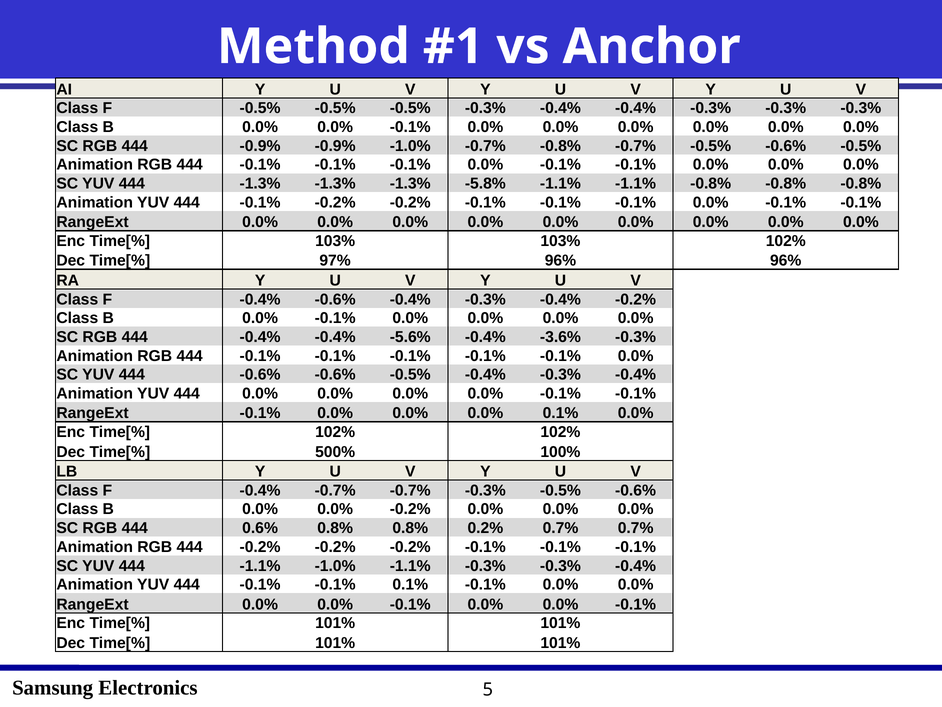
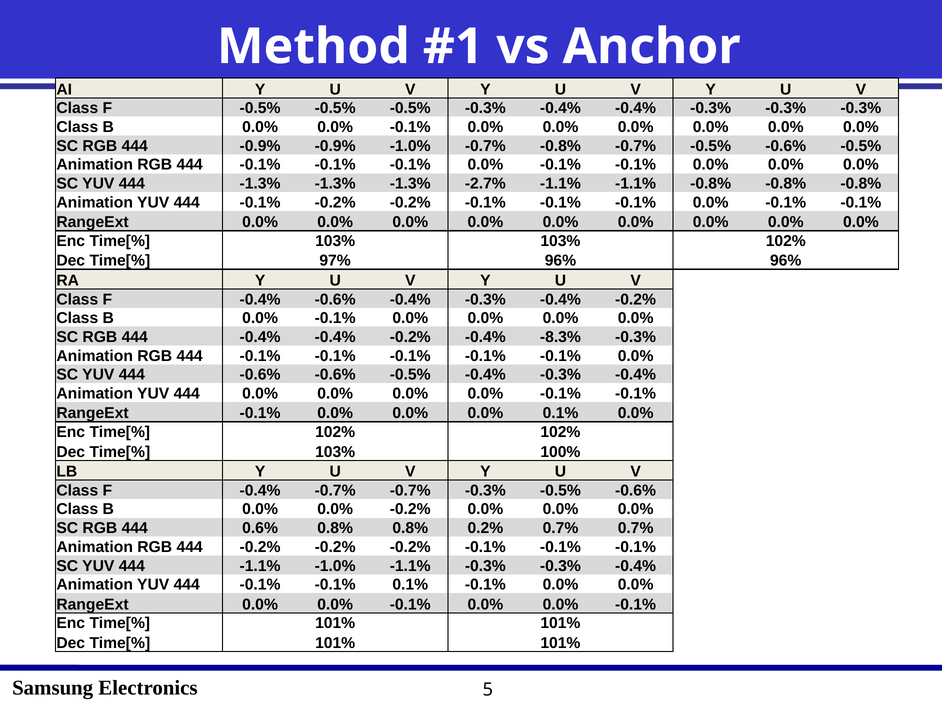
-5.8%: -5.8% -> -2.7%
-0.4% -0.4% -5.6%: -5.6% -> -0.2%
-3.6%: -3.6% -> -8.3%
Dec Time[% 500%: 500% -> 103%
